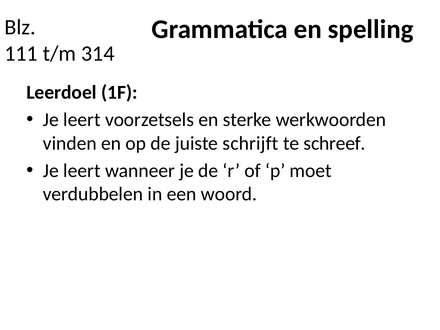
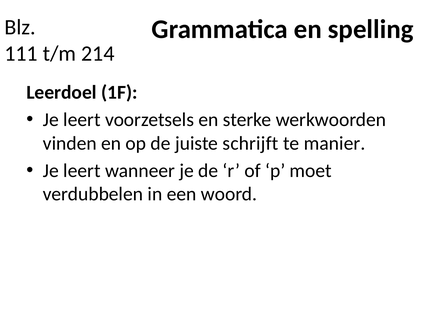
314: 314 -> 214
schreef: schreef -> manier
